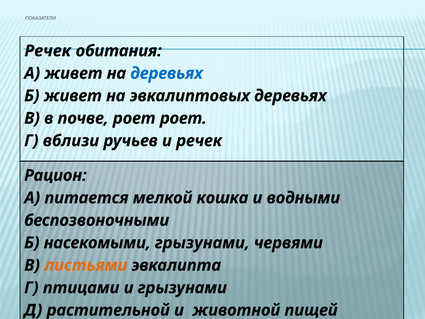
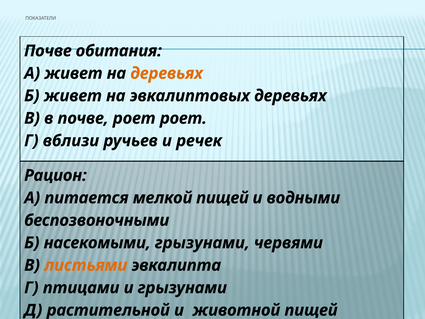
Речек at (48, 51): Речек -> Почве
деревьях at (167, 73) colour: blue -> orange
мелкой кошка: кошка -> пищей
